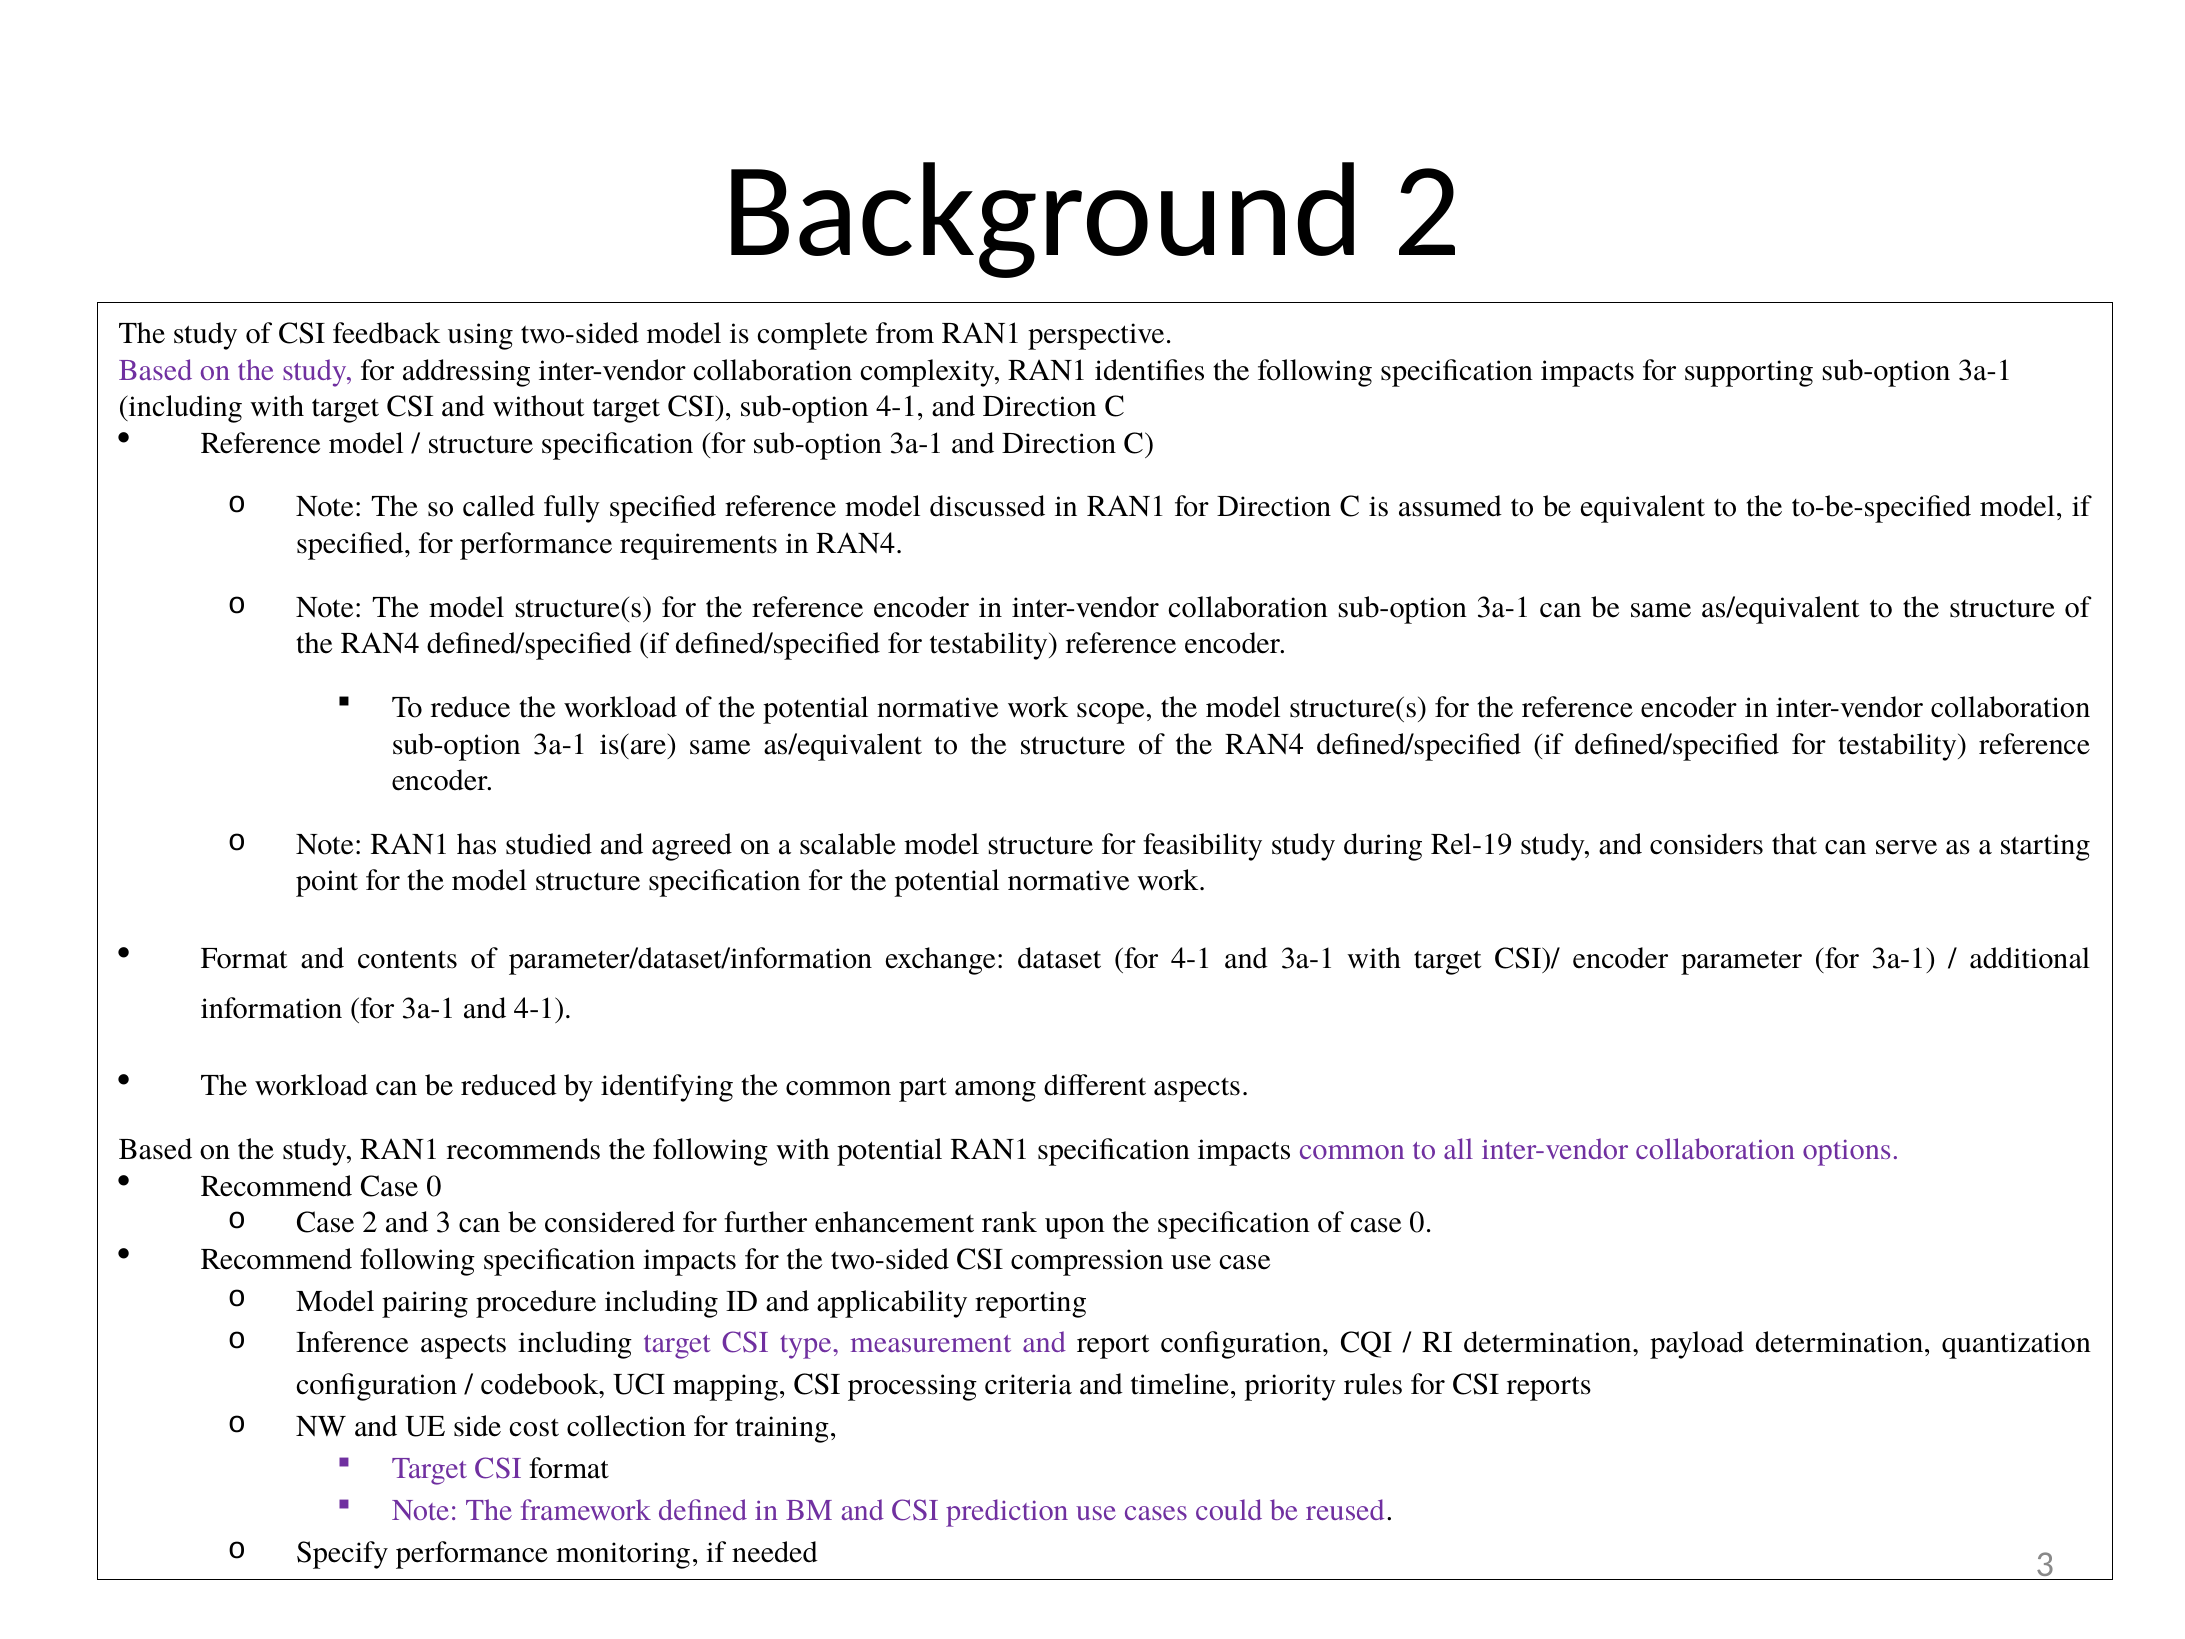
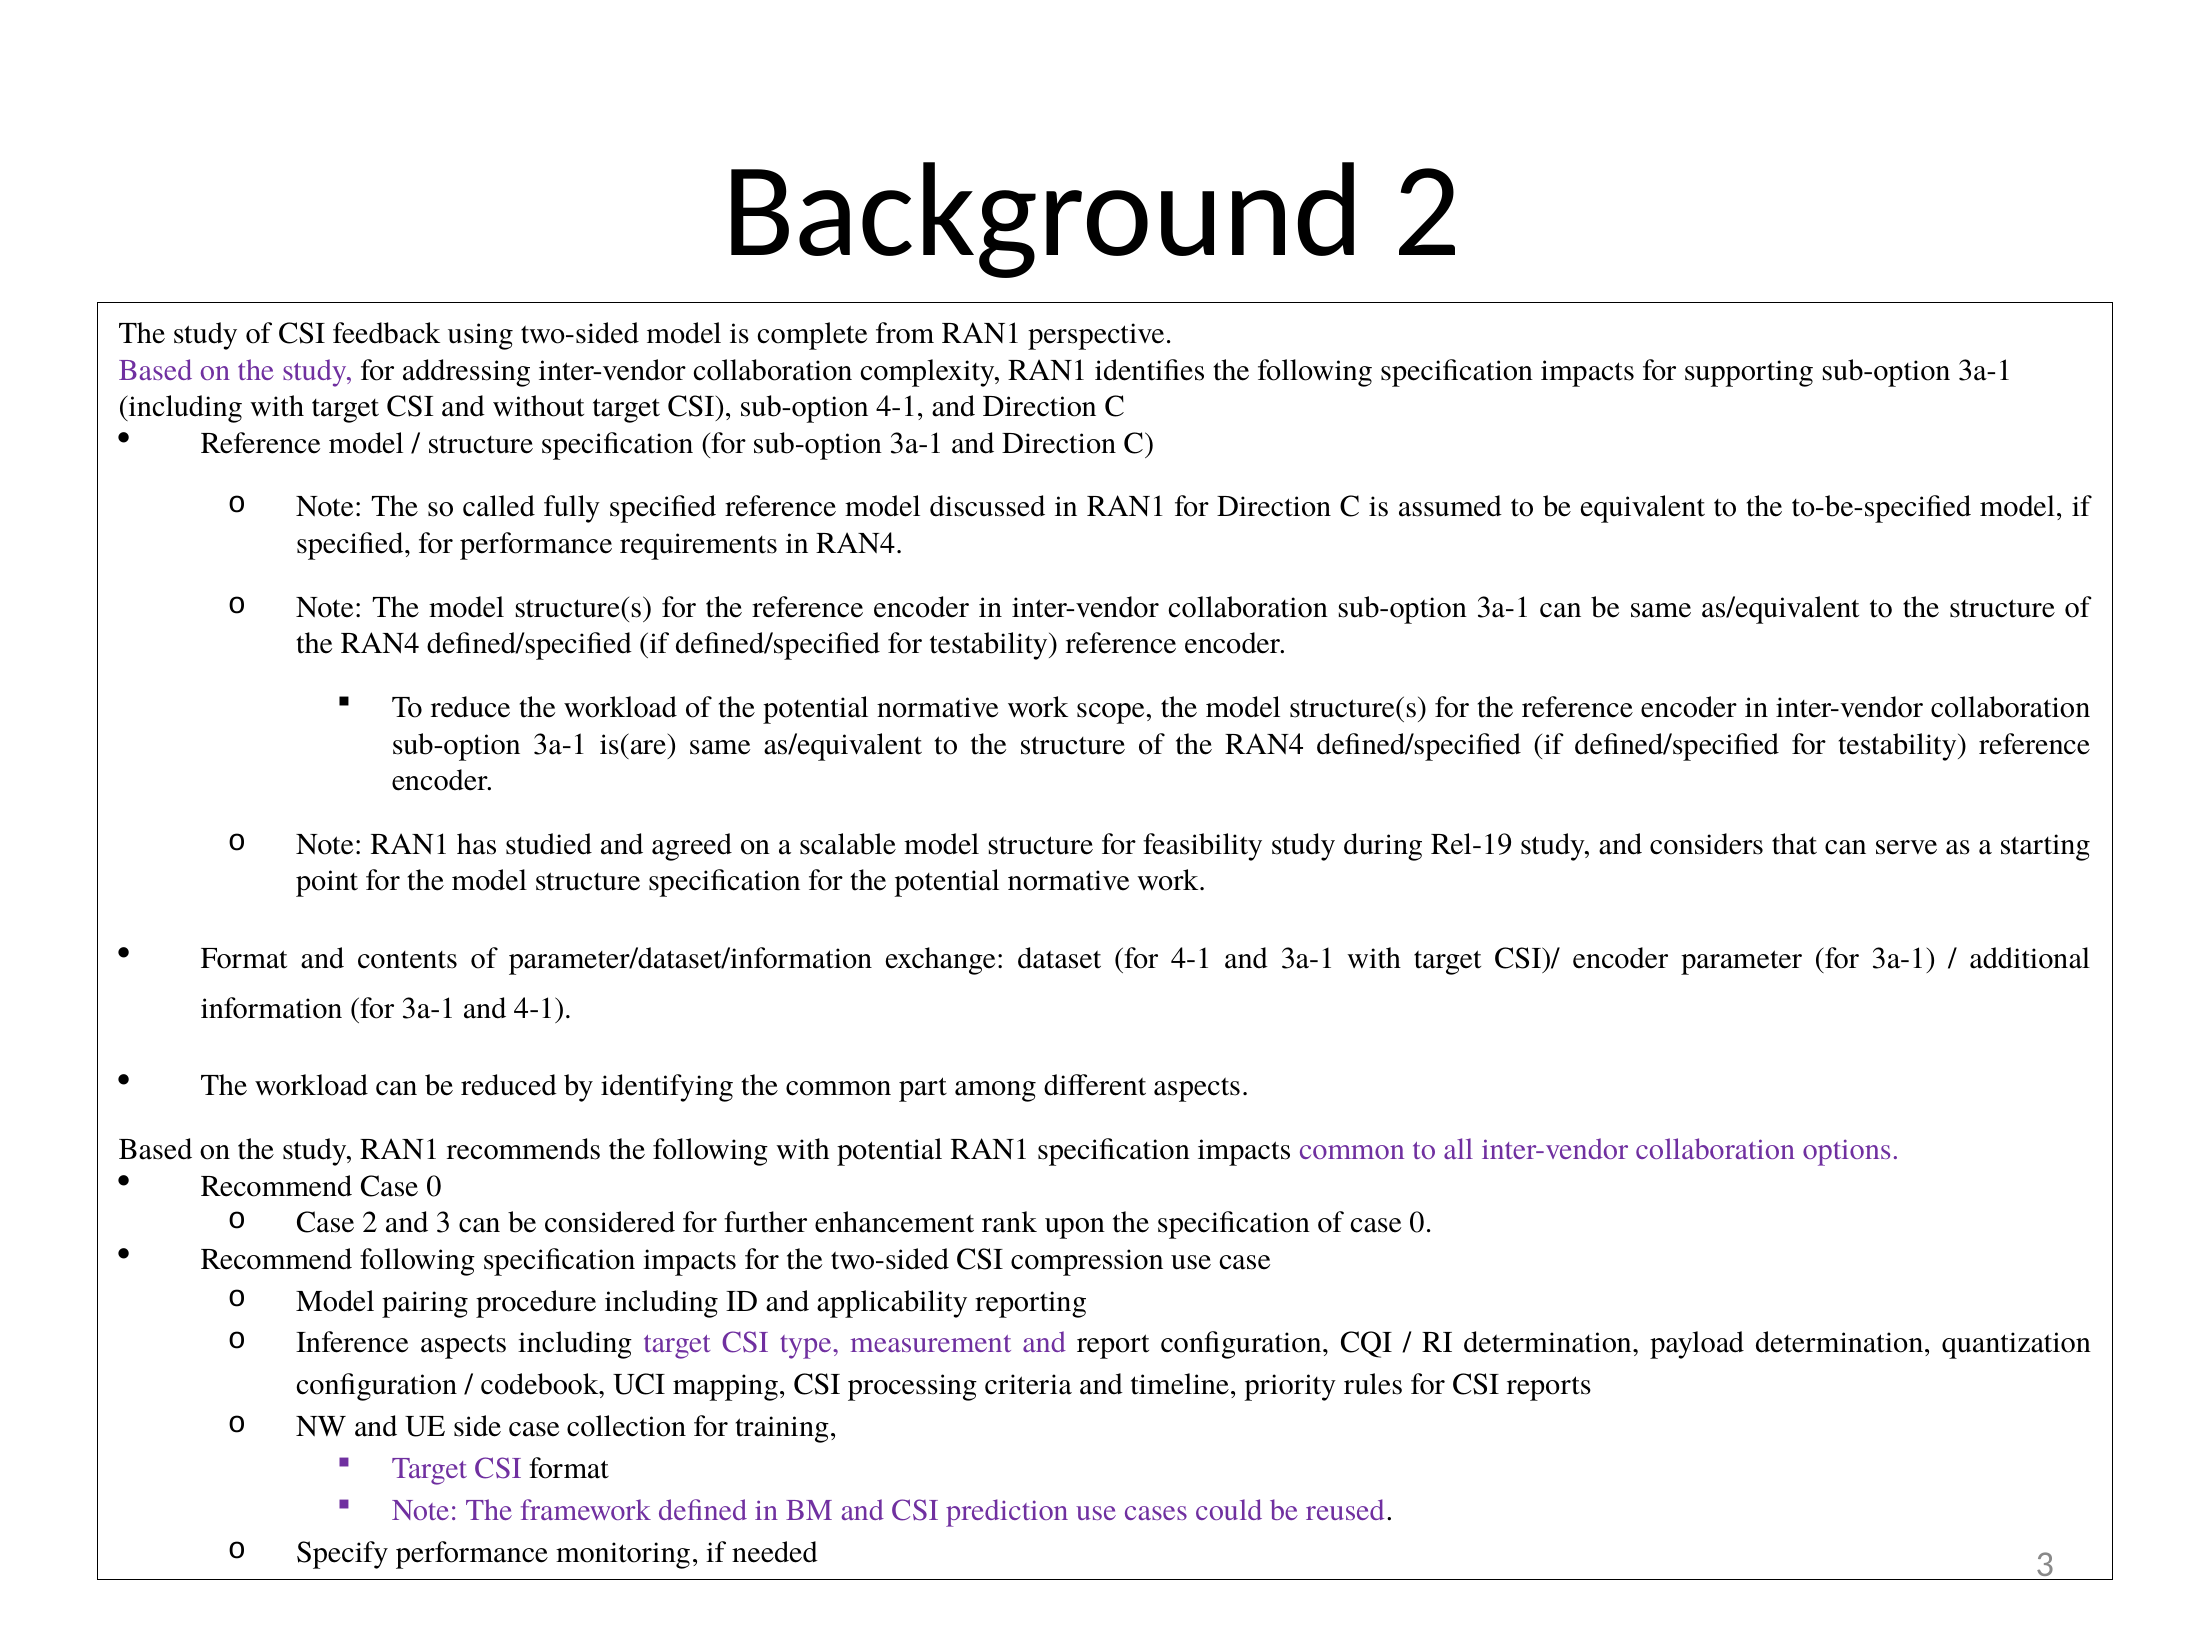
side cost: cost -> case
